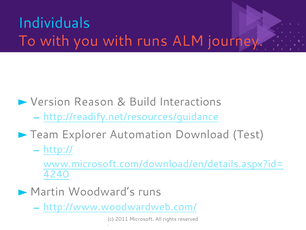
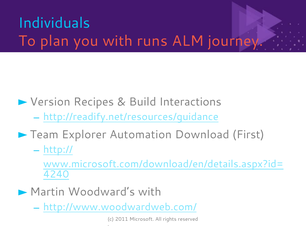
To with: with -> plan
Reason: Reason -> Recipes
Test: Test -> First
Woodward’s runs: runs -> with
